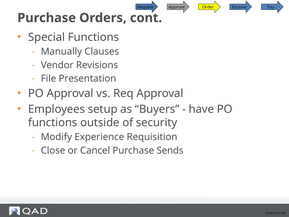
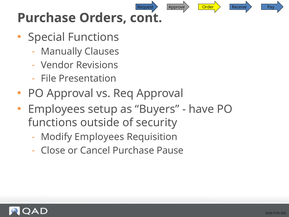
Modify Experience: Experience -> Employees
Sends: Sends -> Pause
